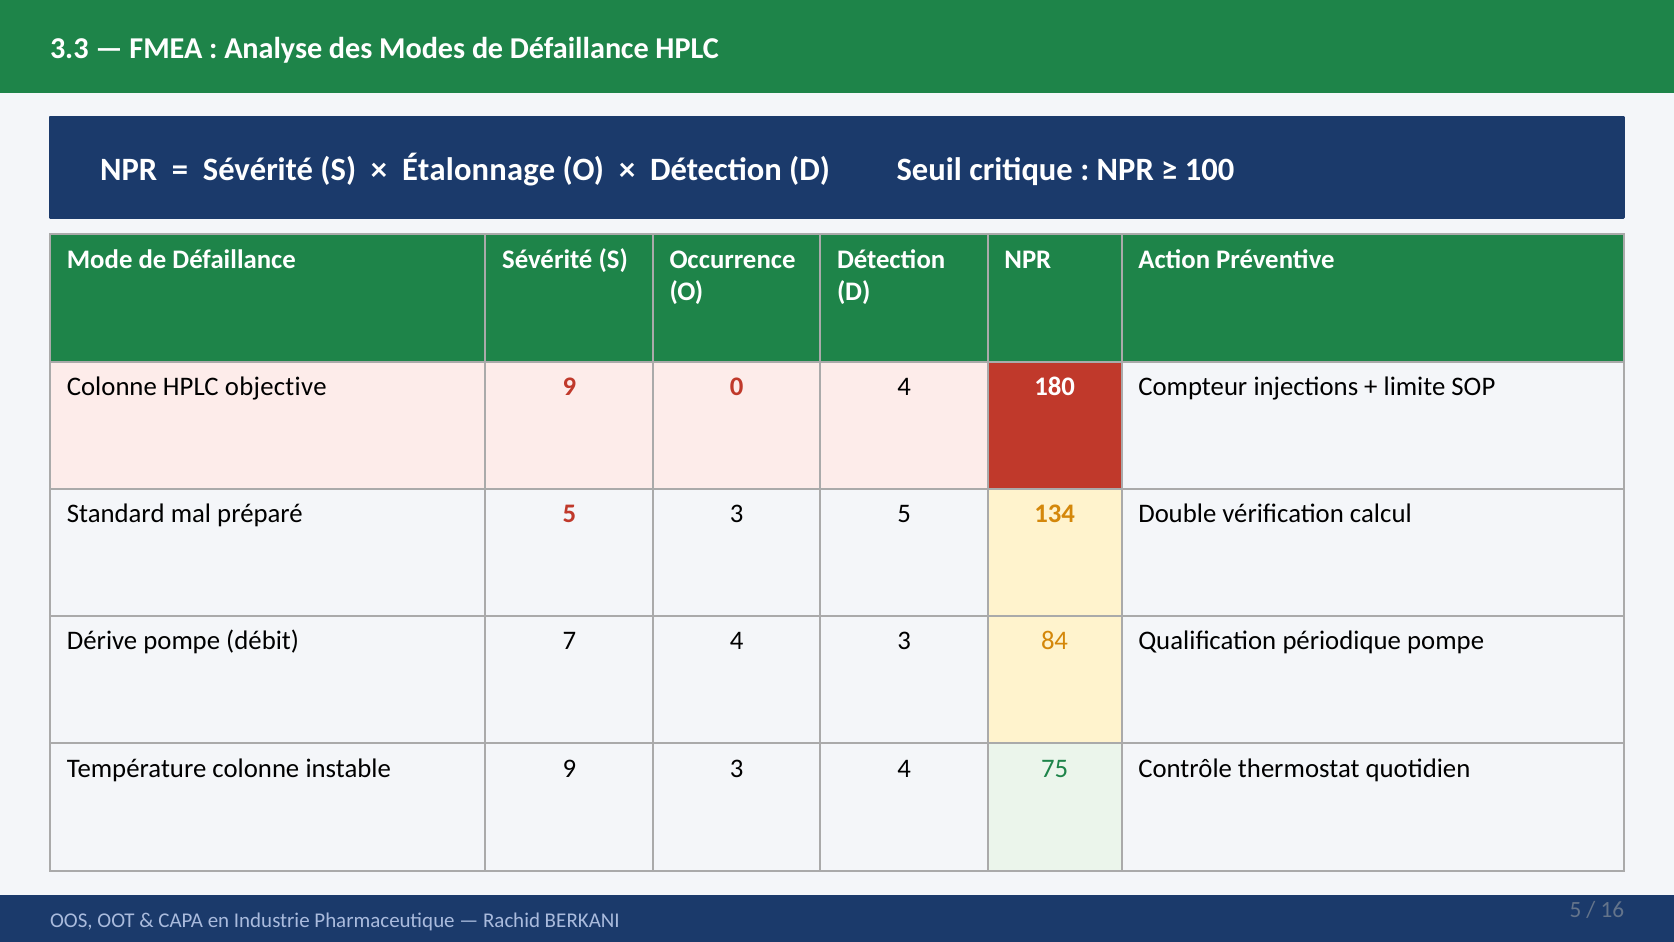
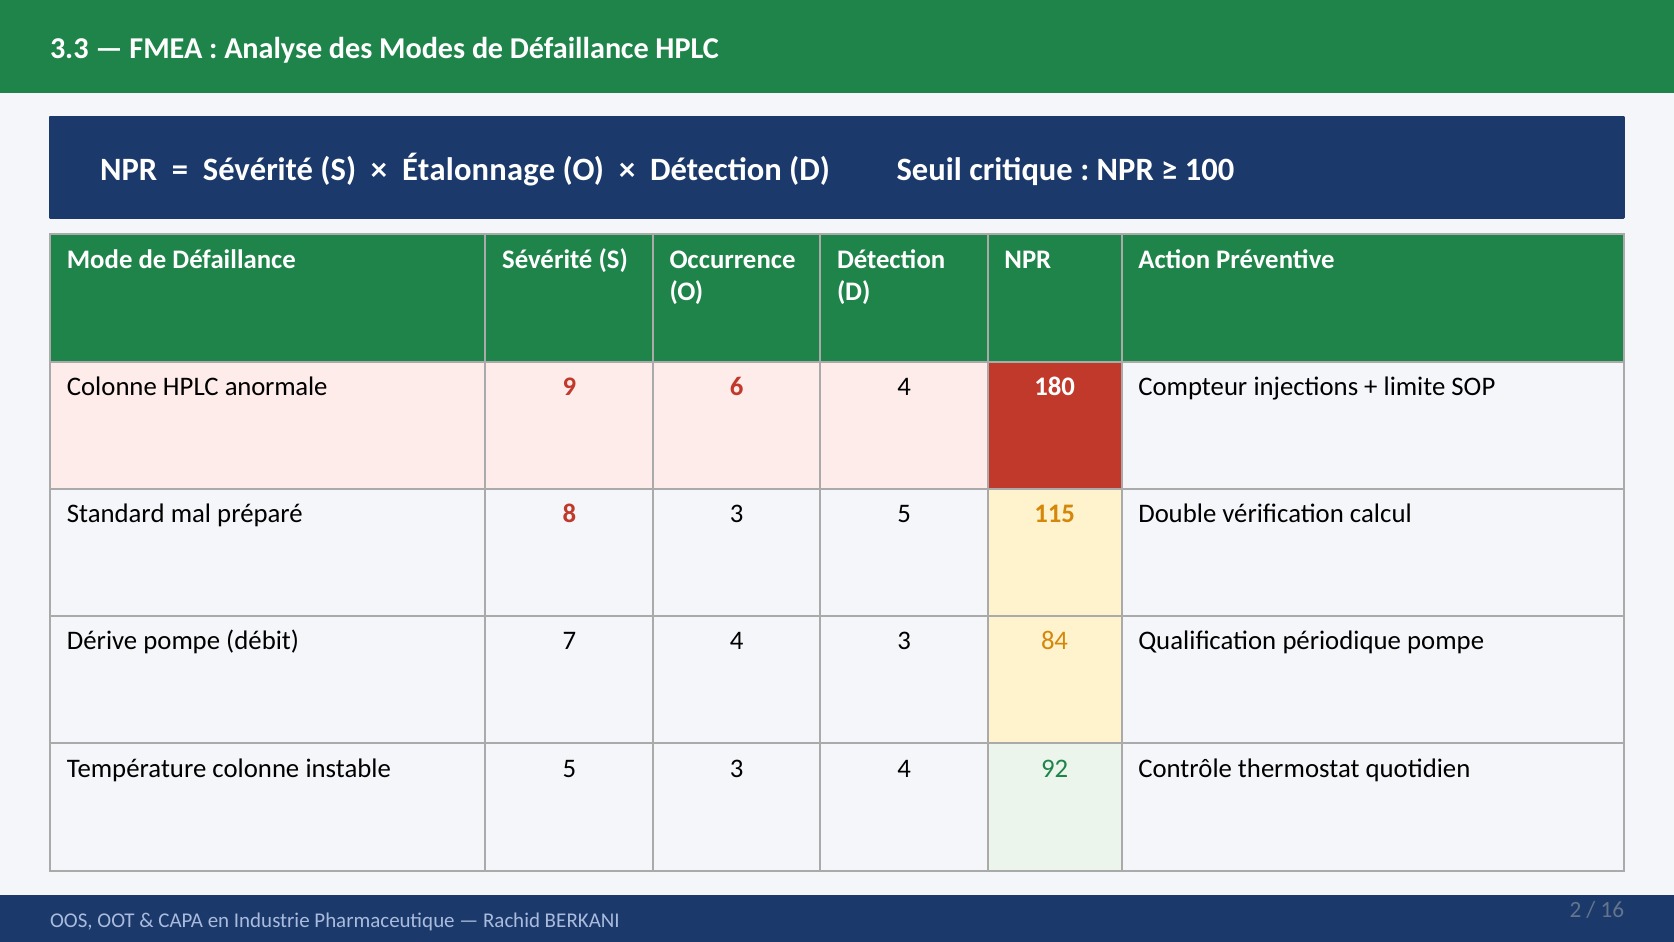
objective: objective -> anormale
0: 0 -> 6
préparé 5: 5 -> 8
134: 134 -> 115
instable 9: 9 -> 5
75: 75 -> 92
BERKANI 5: 5 -> 2
